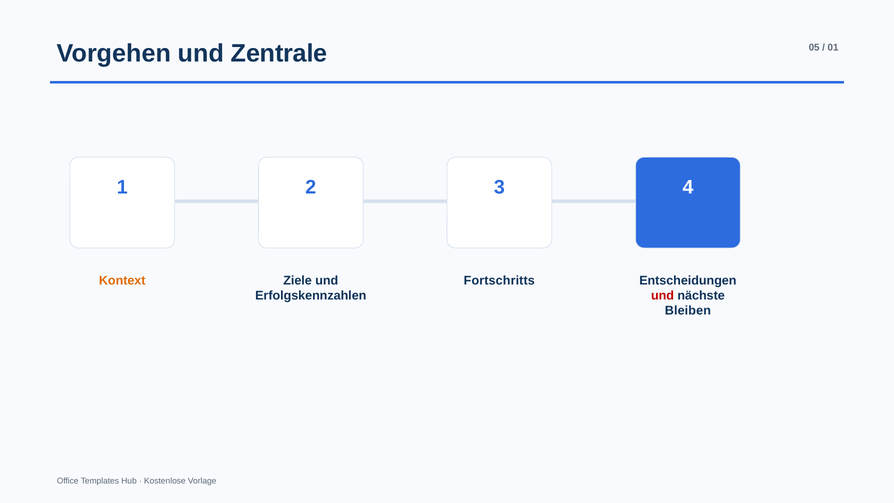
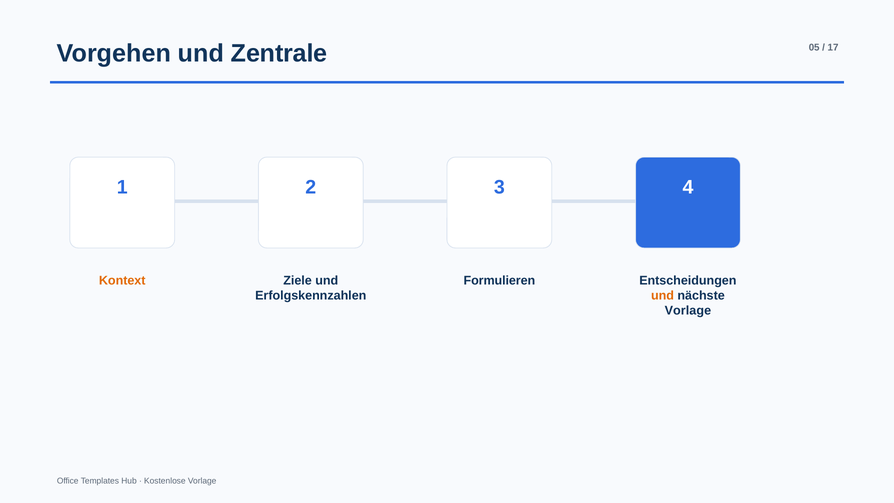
01: 01 -> 17
Fortschritts: Fortschritts -> Formulieren
und at (663, 296) colour: red -> orange
Bleiben at (688, 311): Bleiben -> Vorlage
